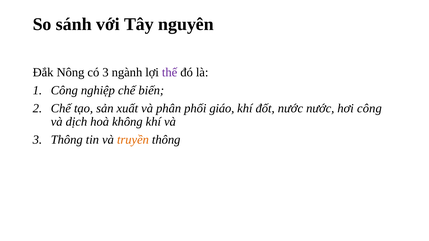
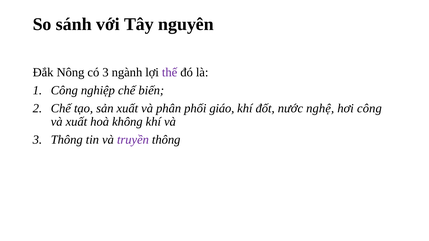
nước nước: nước -> nghệ
và dịch: dịch -> xuất
truyền colour: orange -> purple
